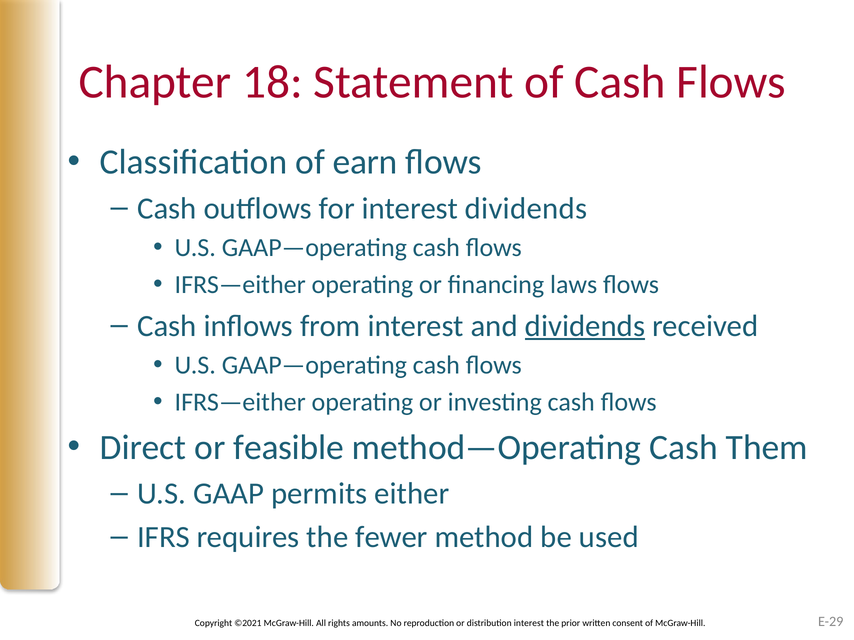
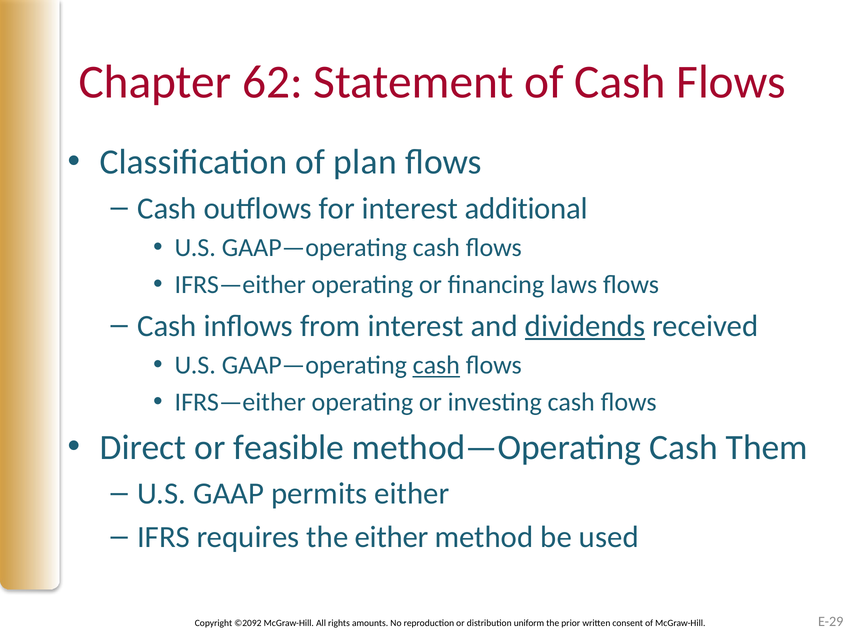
18: 18 -> 62
earn: earn -> plan
interest dividends: dividends -> additional
cash at (436, 366) underline: none -> present
the fewer: fewer -> either
©2021: ©2021 -> ©2092
distribution interest: interest -> uniform
